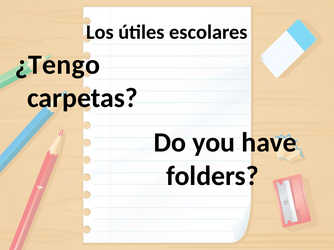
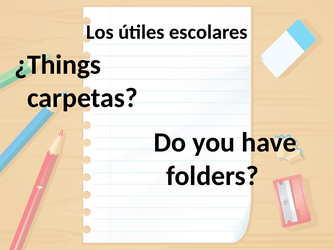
¿Tengo: ¿Tengo -> ¿Things
